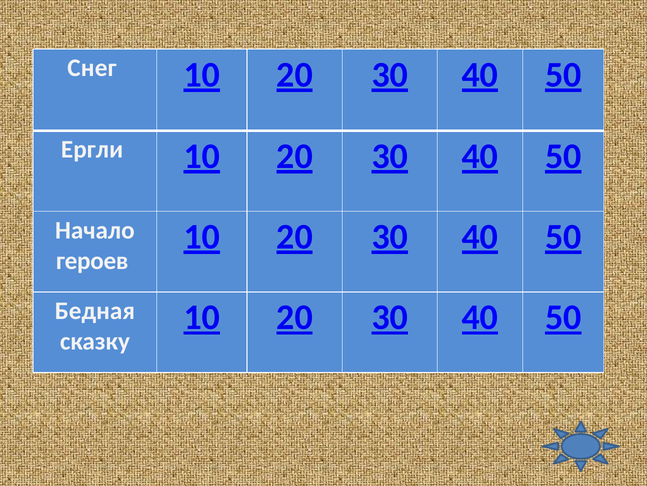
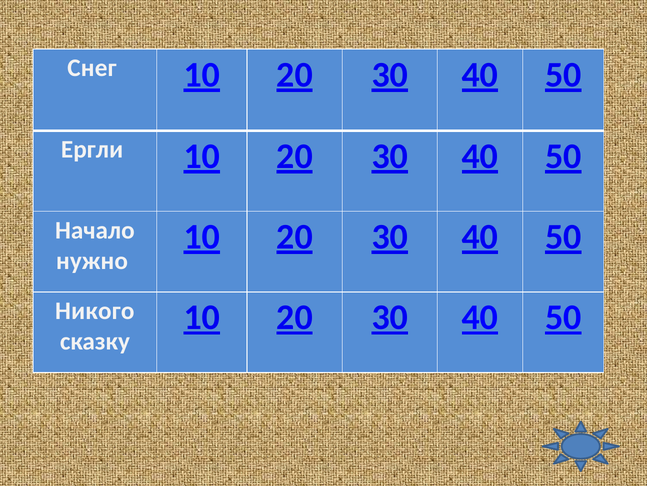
героев: героев -> нужно
Бедная: Бедная -> Никого
